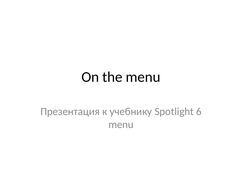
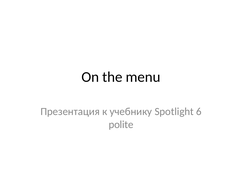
menu at (121, 124): menu -> polite
